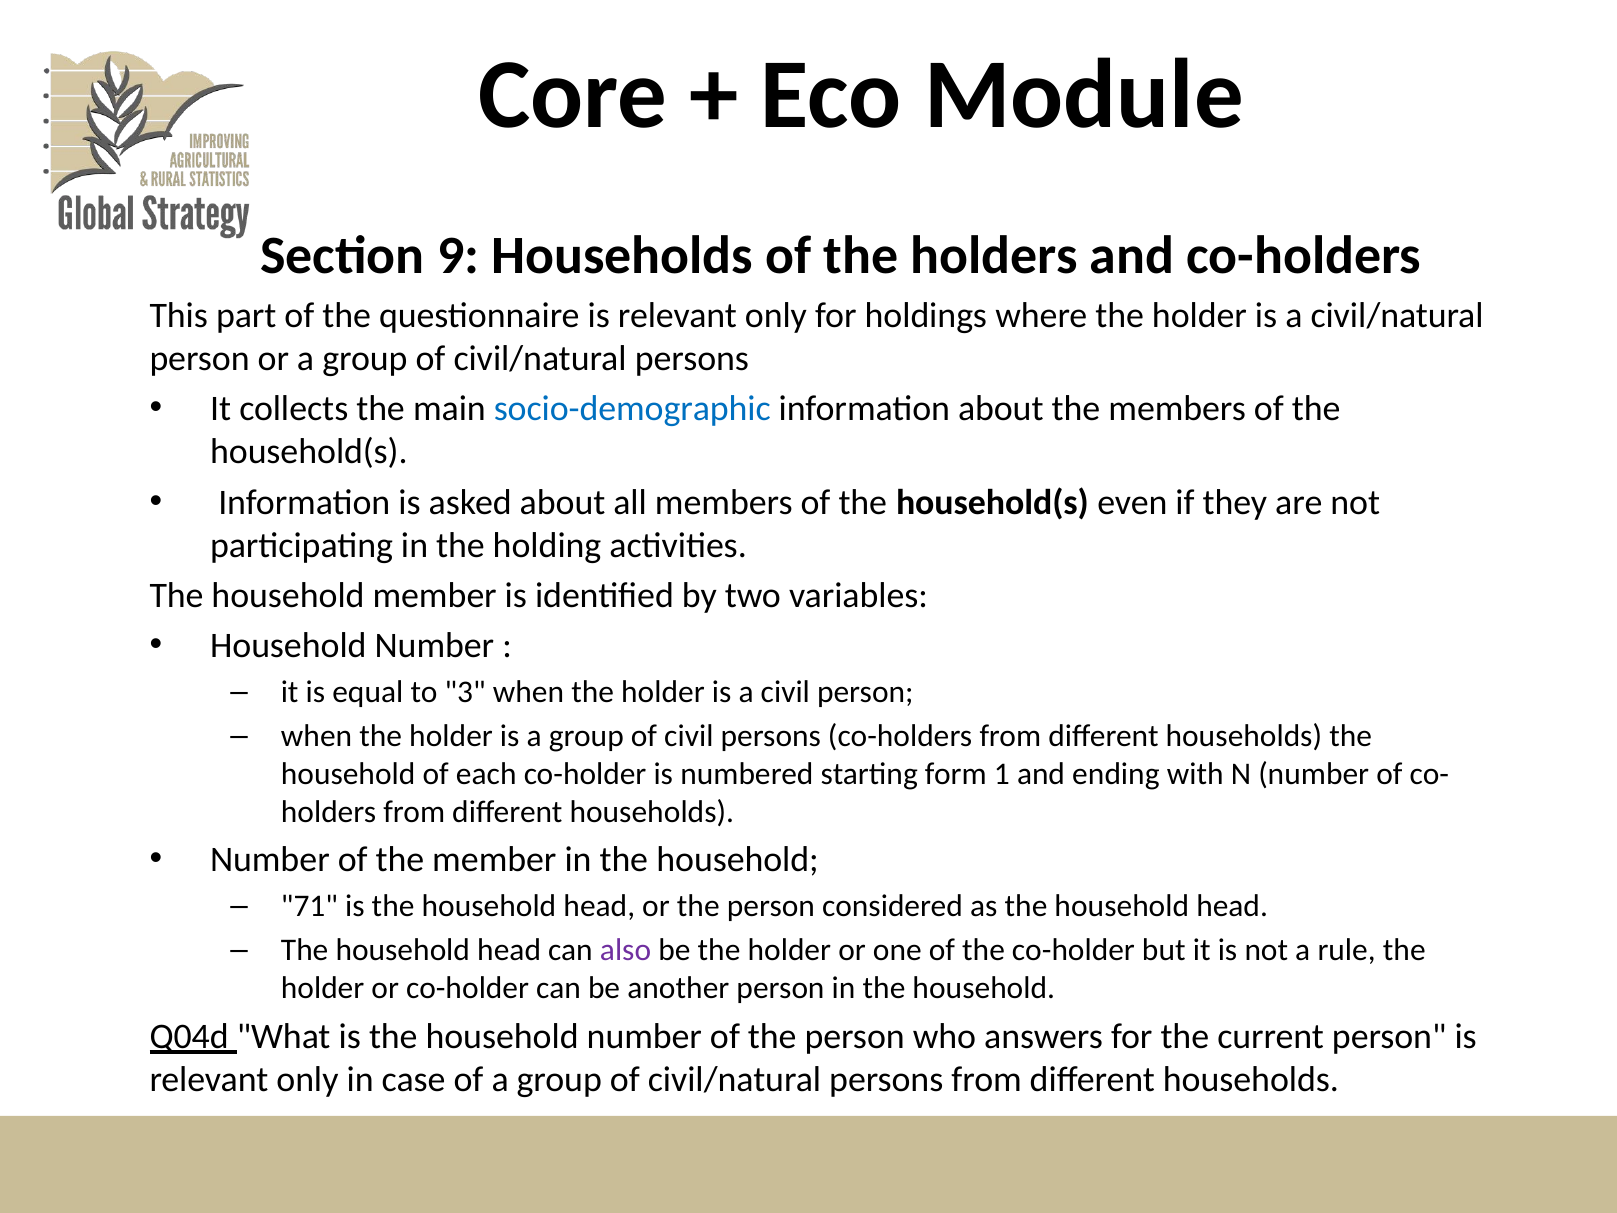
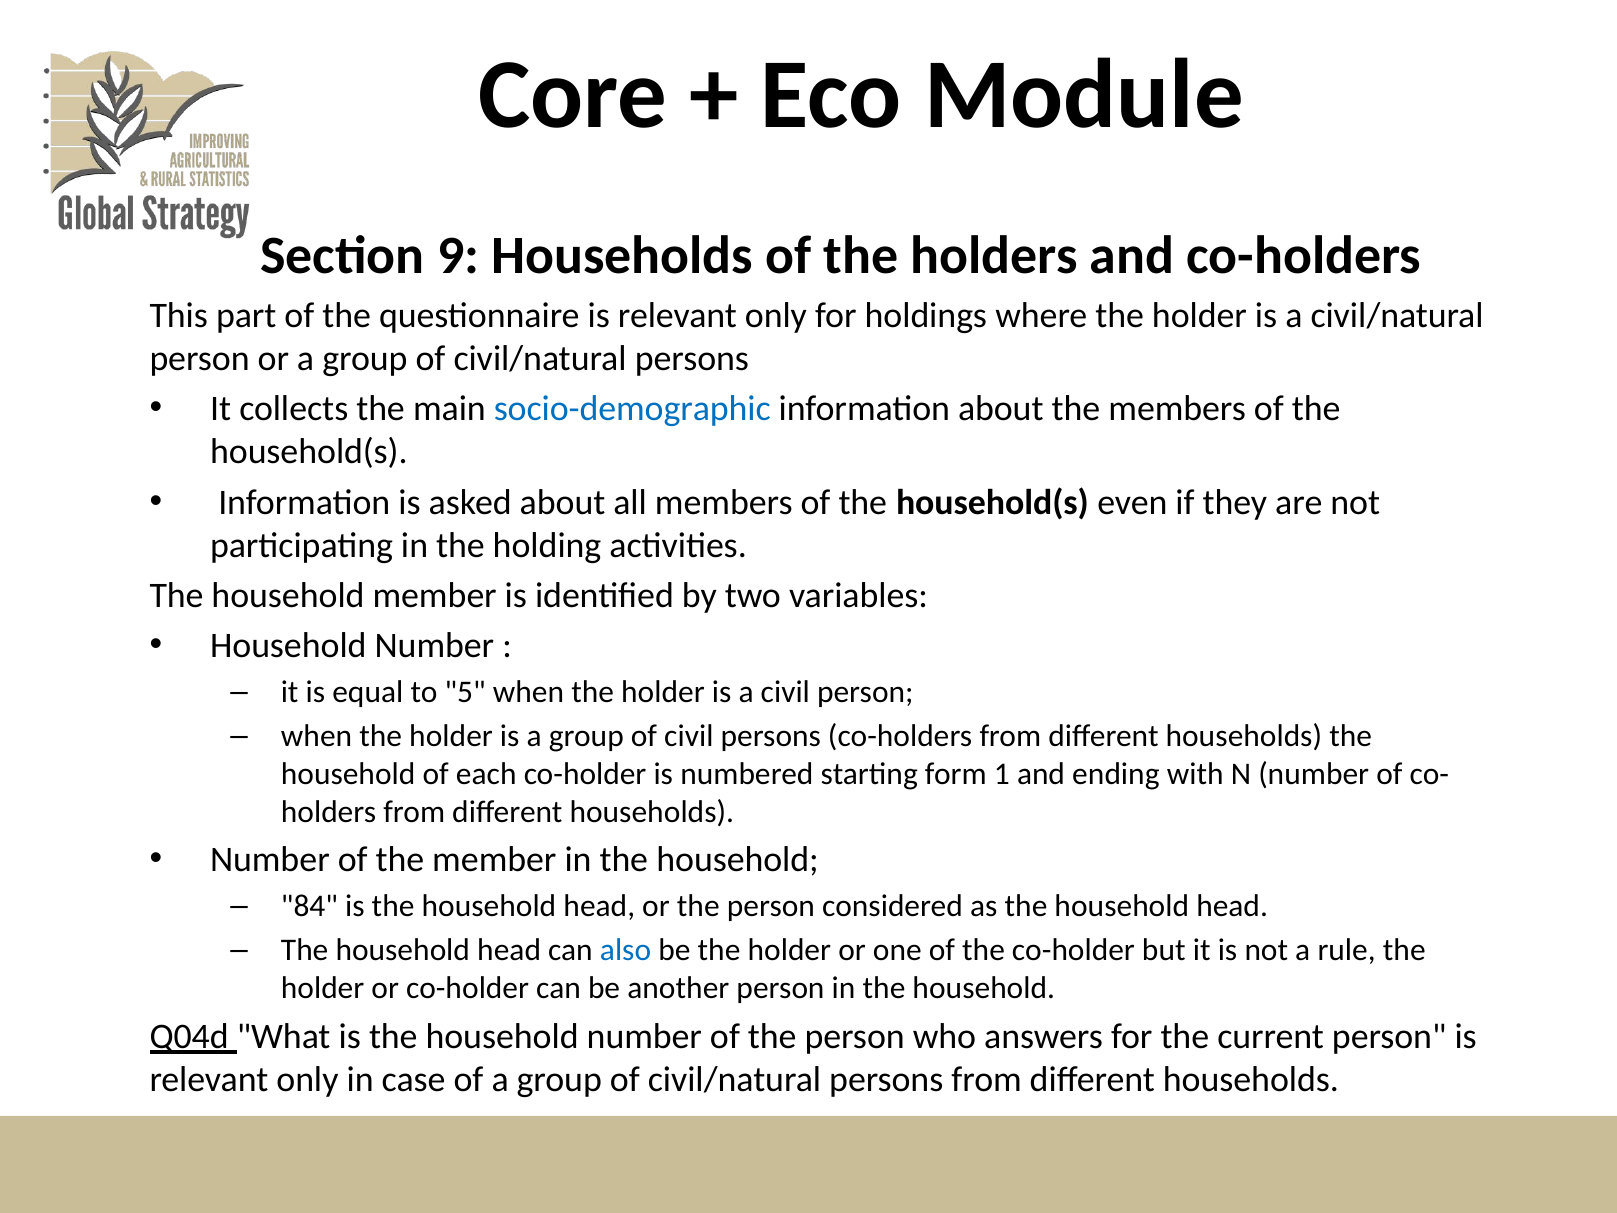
3: 3 -> 5
71: 71 -> 84
also colour: purple -> blue
